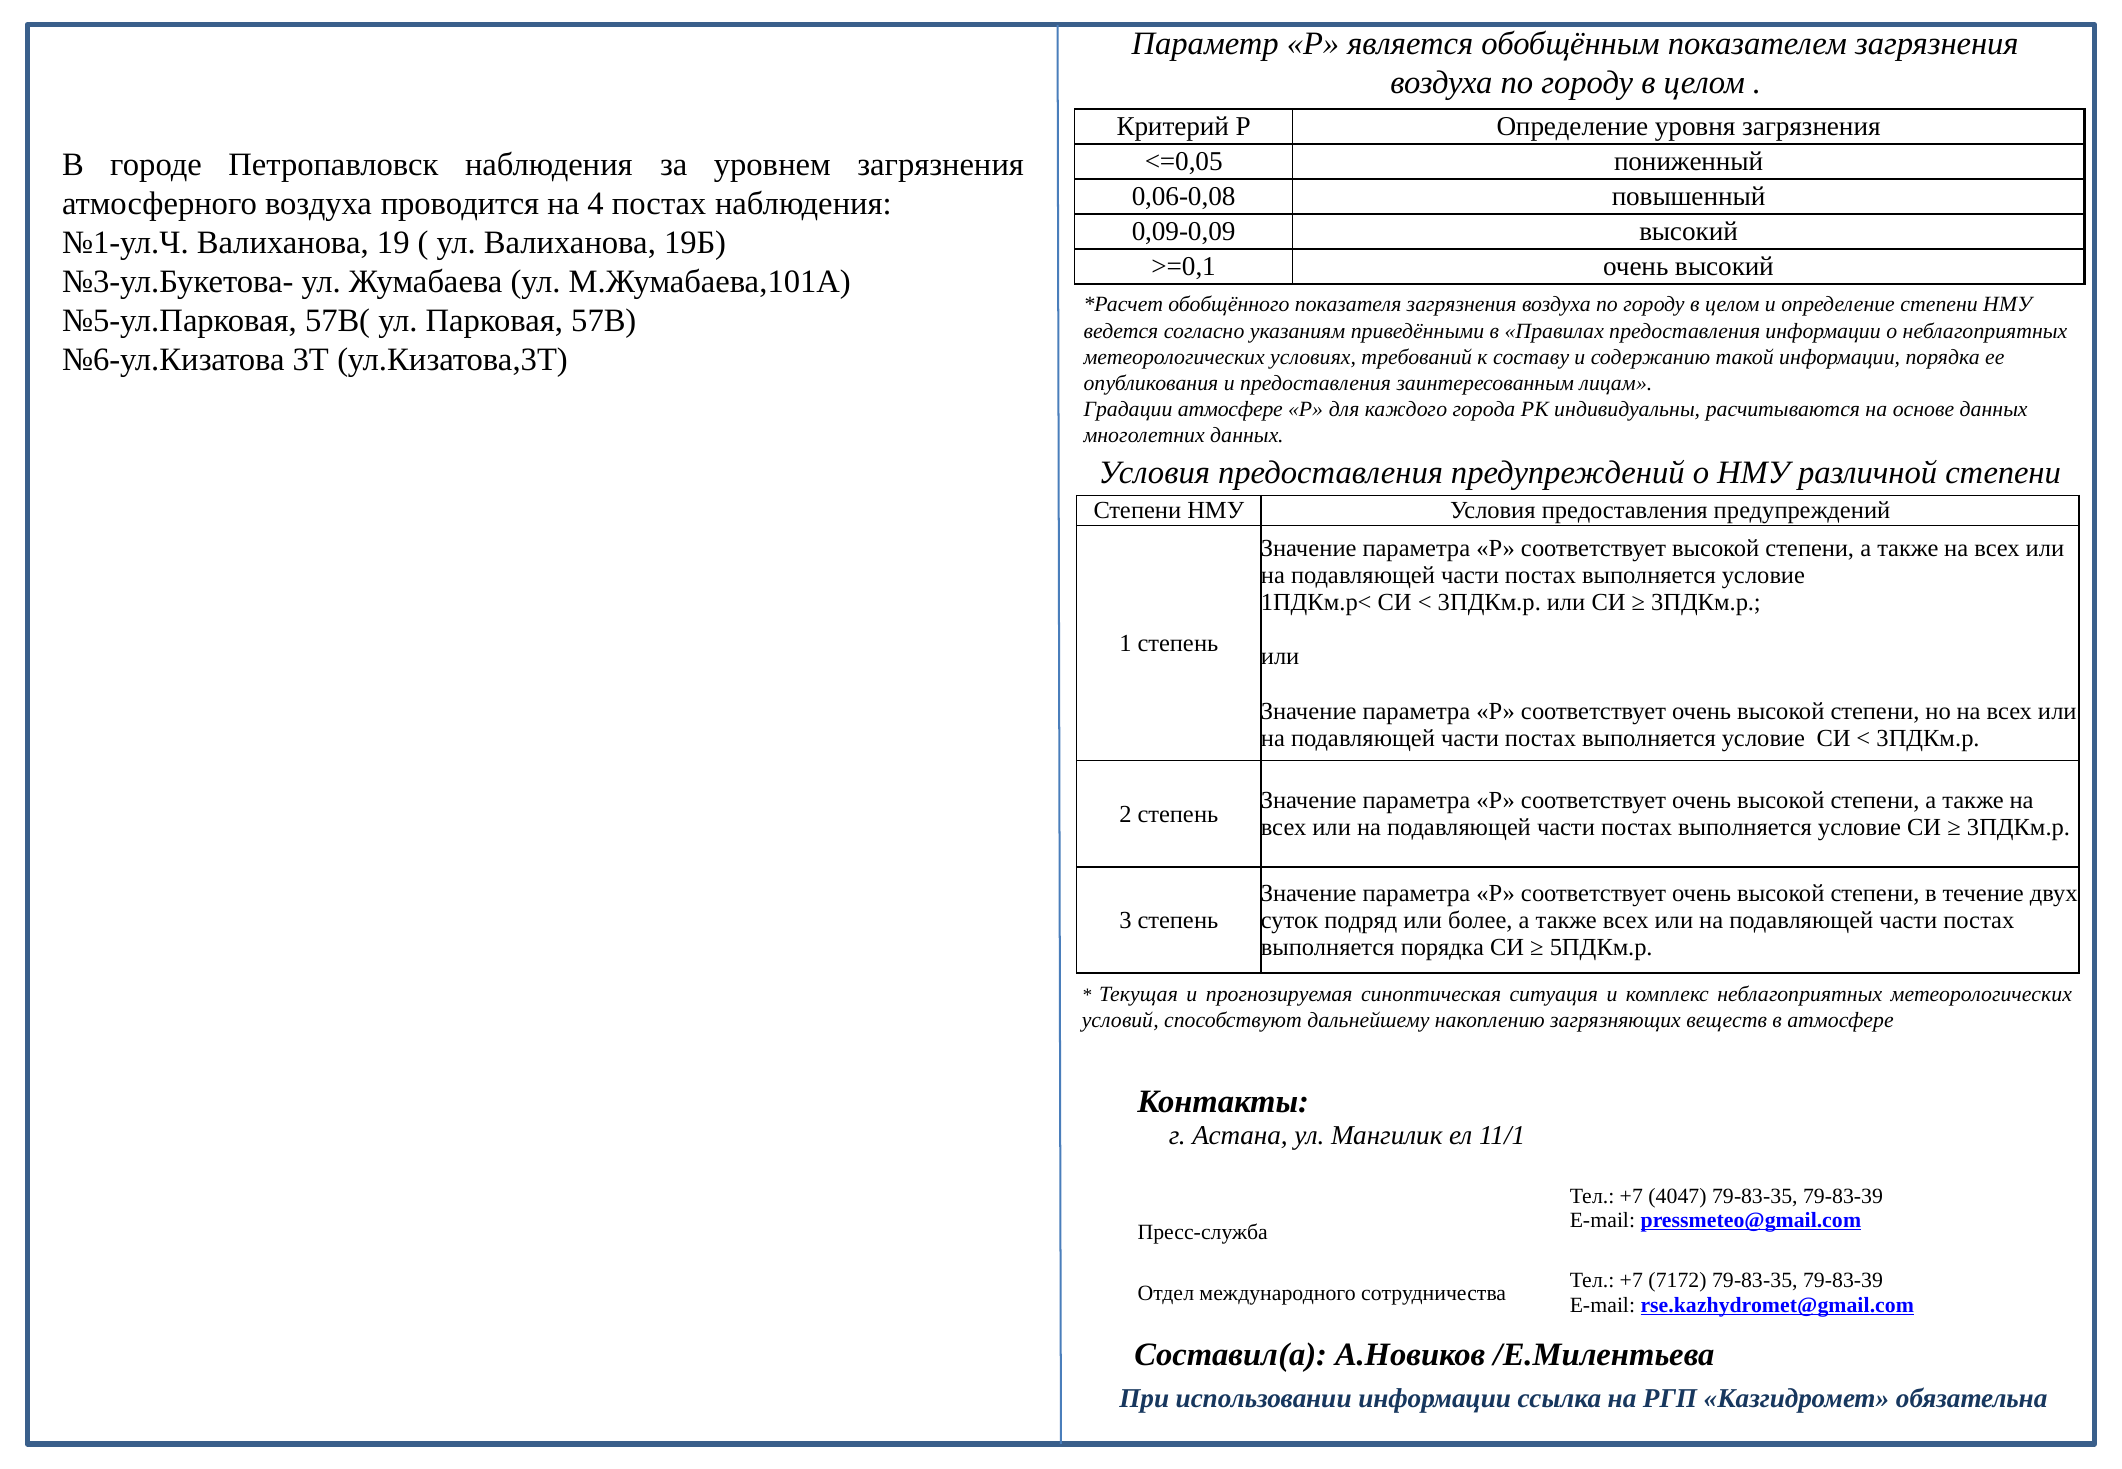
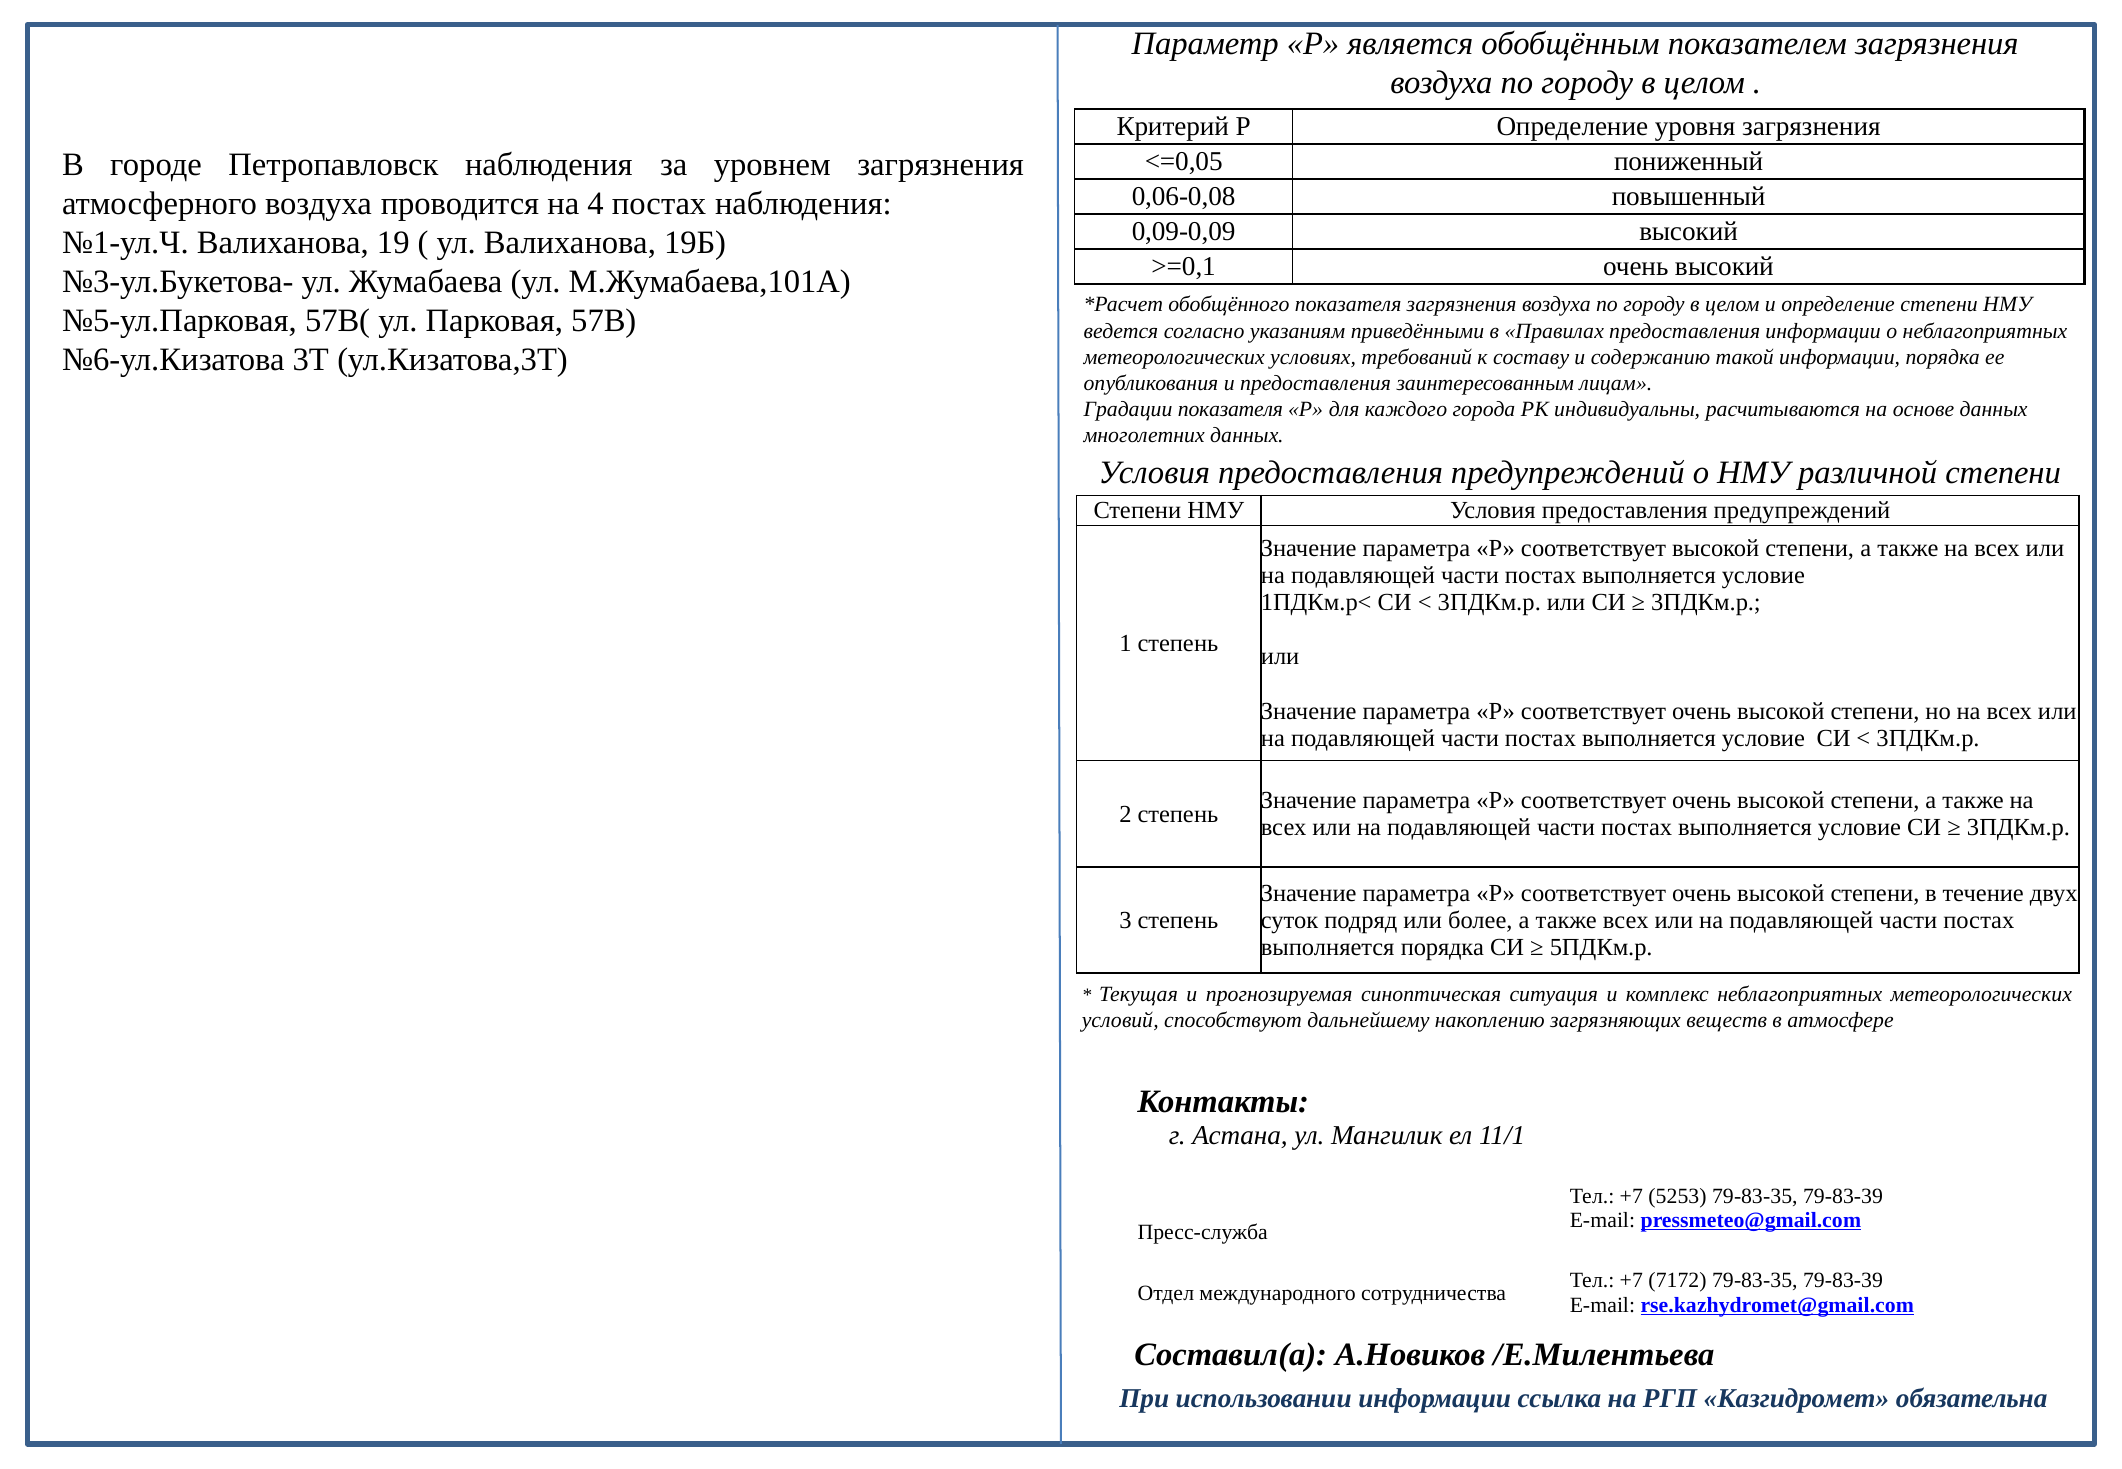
Градации атмосфере: атмосфере -> показателя
4047: 4047 -> 5253
